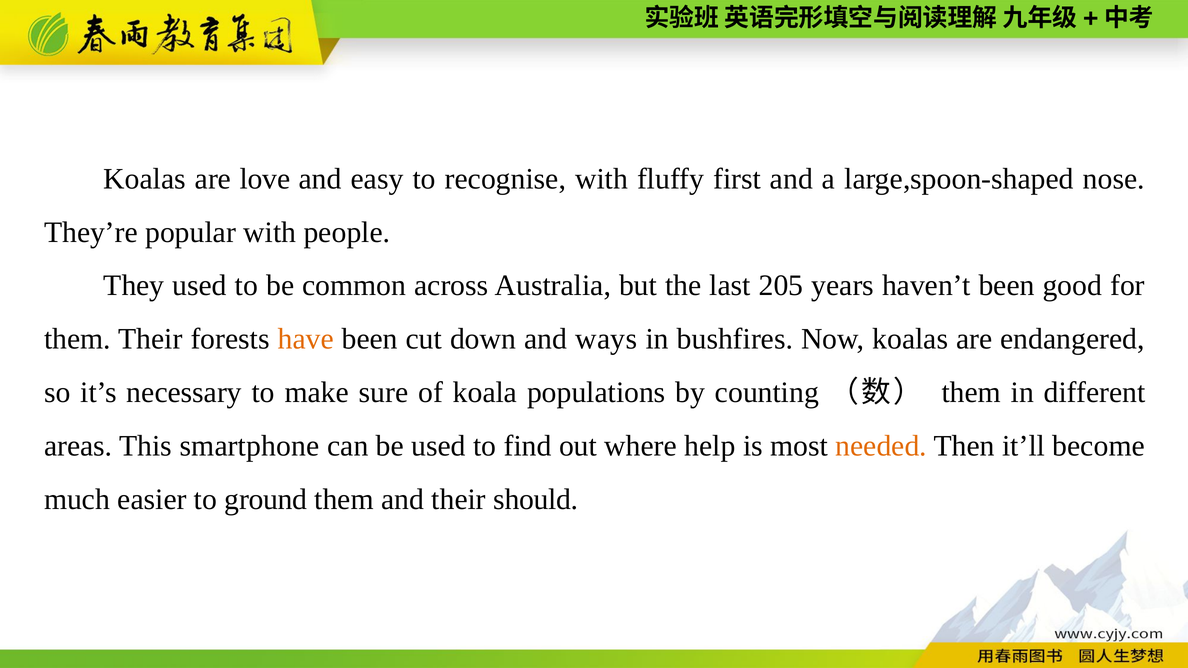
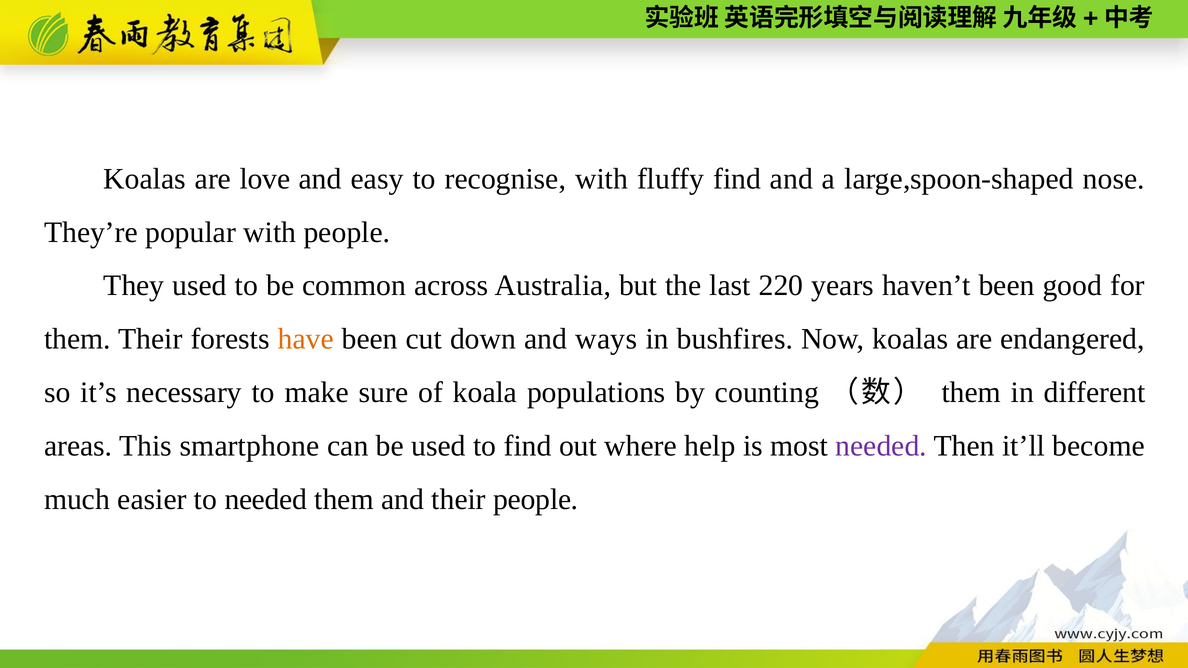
fluffy first: first -> find
205: 205 -> 220
needed at (881, 446) colour: orange -> purple
to ground: ground -> needed
their should: should -> people
